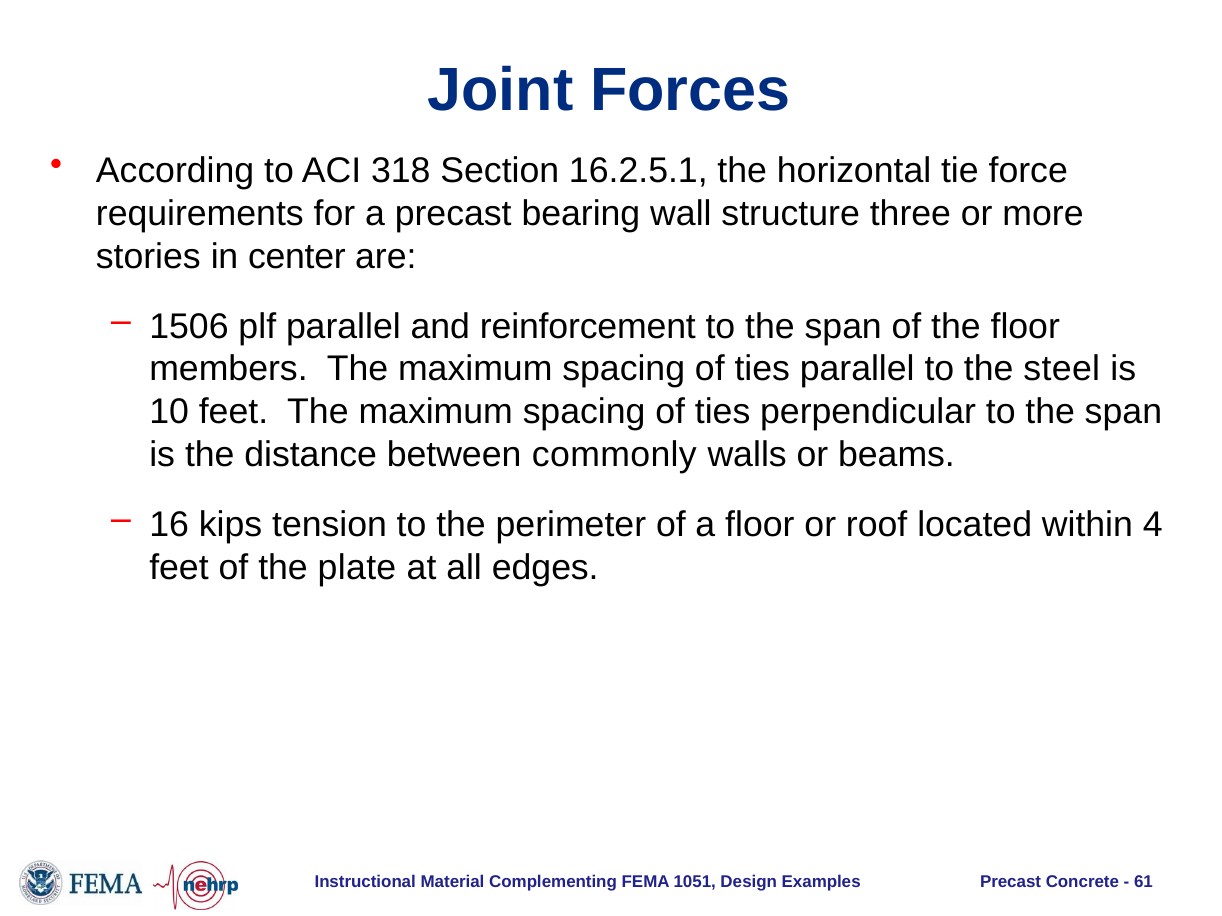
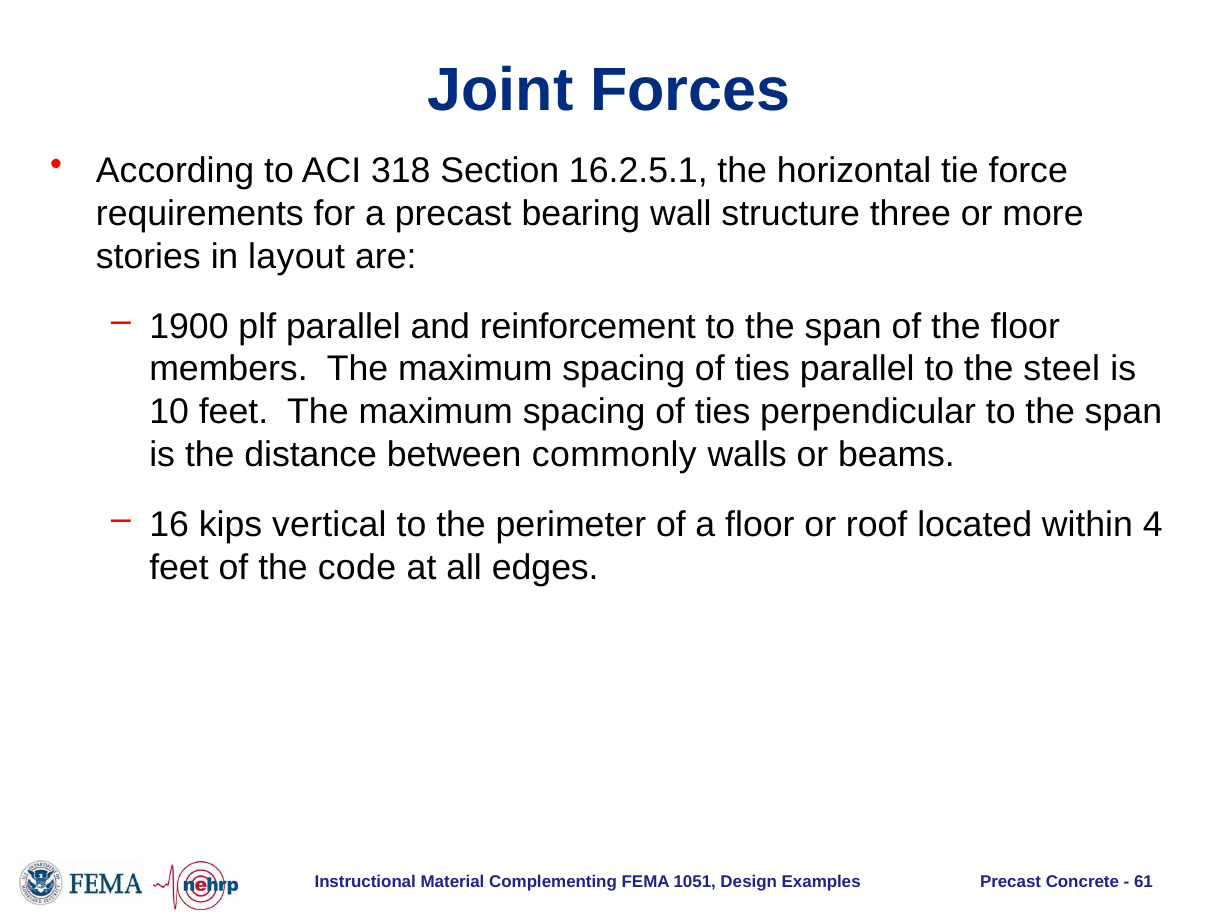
center: center -> layout
1506: 1506 -> 1900
tension: tension -> vertical
plate: plate -> code
